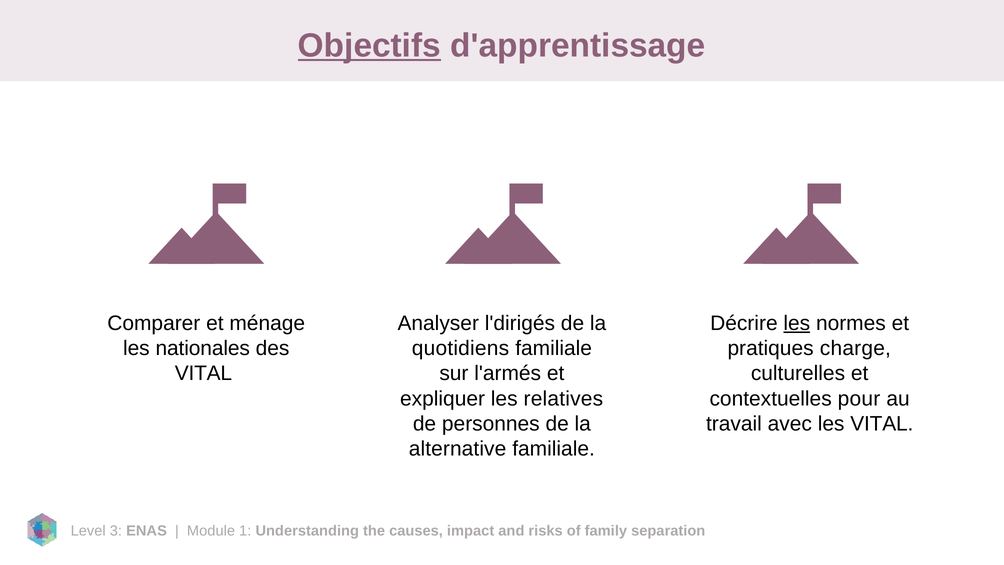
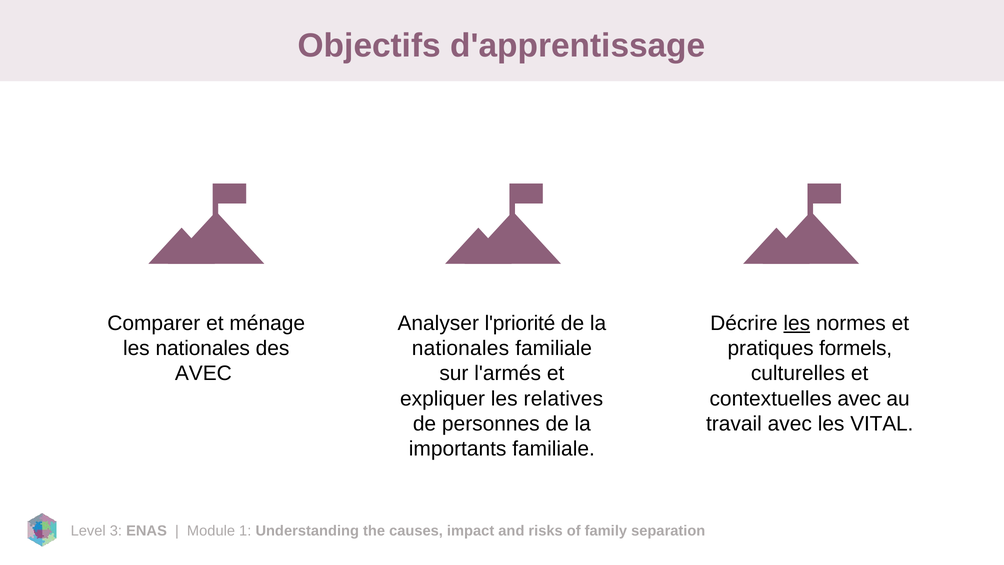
Objectifs underline: present -> none
l'dirigés: l'dirigés -> l'priorité
quotidiens at (460, 348): quotidiens -> nationales
charge: charge -> formels
VITAL at (203, 373): VITAL -> AVEC
contextuelles pour: pour -> avec
alternative: alternative -> importants
